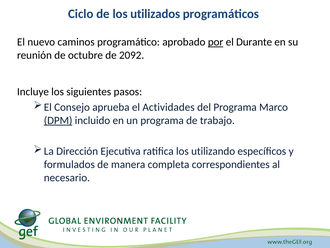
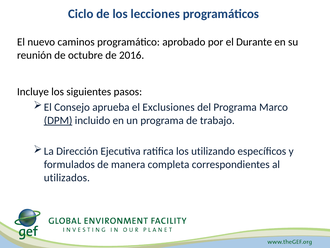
utilizados: utilizados -> lecciones
por underline: present -> none
2092: 2092 -> 2016
Actividades: Actividades -> Exclusiones
necesario: necesario -> utilizados
